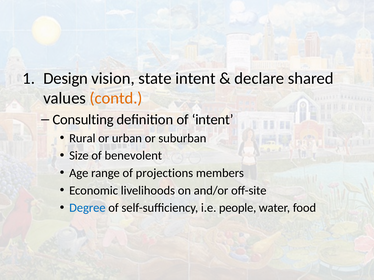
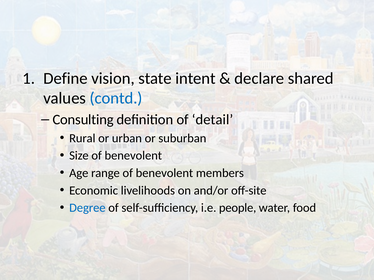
Design: Design -> Define
contd colour: orange -> blue
of intent: intent -> detail
range of projections: projections -> benevolent
